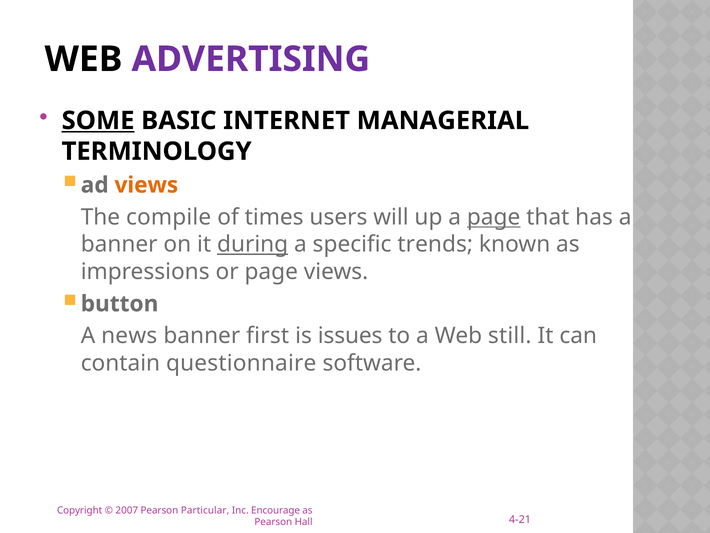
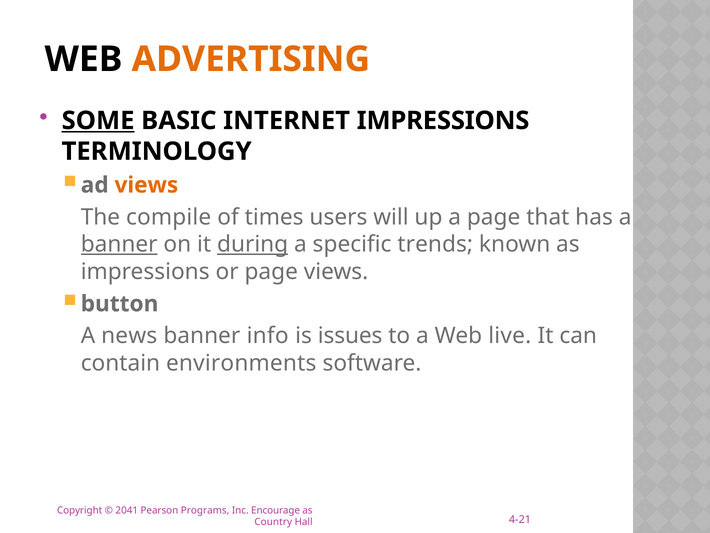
ADVERTISING colour: purple -> orange
INTERNET MANAGERIAL: MANAGERIAL -> IMPRESSIONS
page at (494, 217) underline: present -> none
banner at (119, 244) underline: none -> present
first: first -> info
still: still -> live
questionnaire: questionnaire -> environments
2007: 2007 -> 2041
Particular: Particular -> Programs
Pearson at (273, 522): Pearson -> Country
